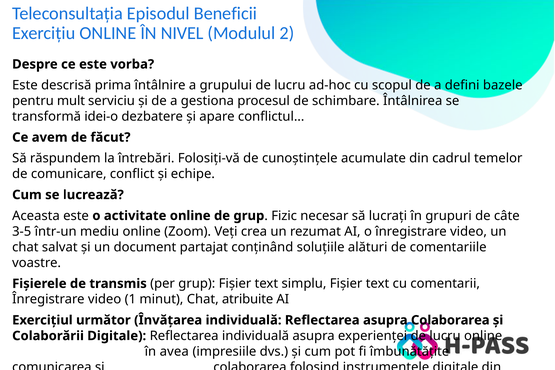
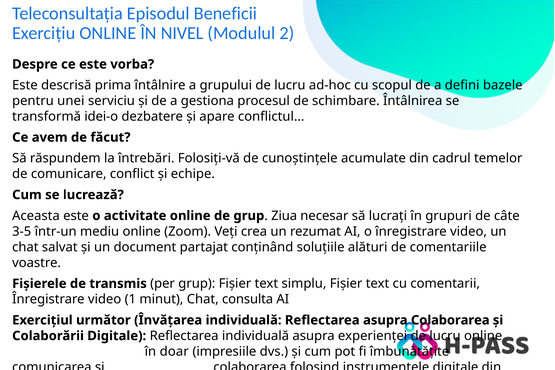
mult: mult -> unei
Fizic: Fizic -> Ziua
atribuite: atribuite -> consulta
avea: avea -> doar
